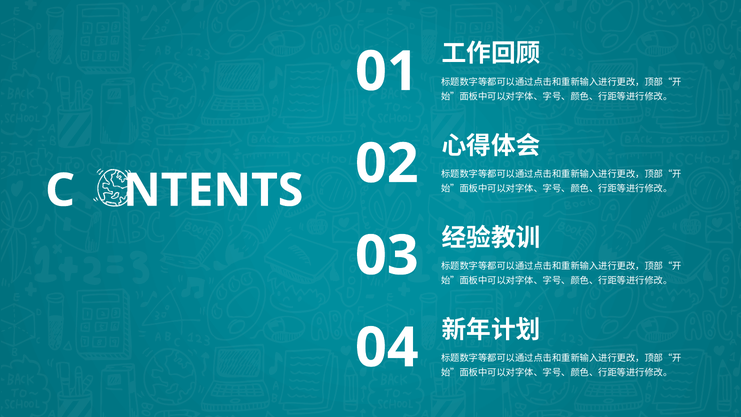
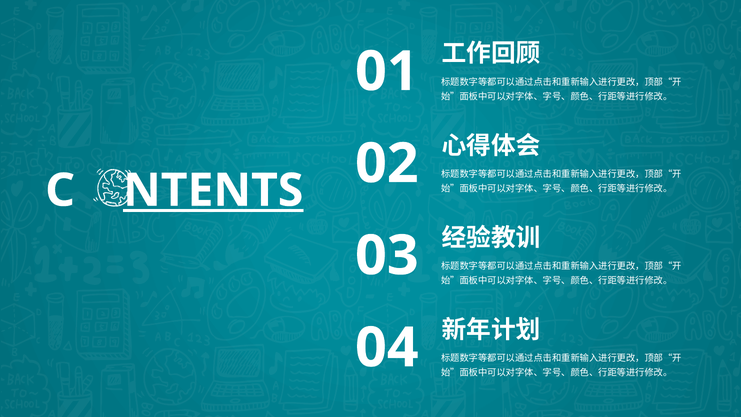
NTENTS underline: none -> present
